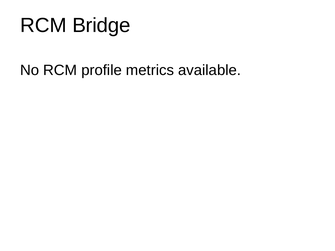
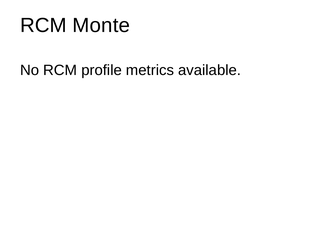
Bridge: Bridge -> Monte
